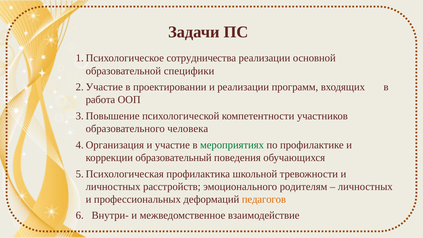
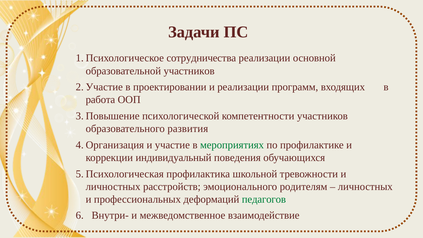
образовательной специфики: специфики -> участников
человека: человека -> развития
образовательный: образовательный -> индивидуальный
педагогов colour: orange -> green
